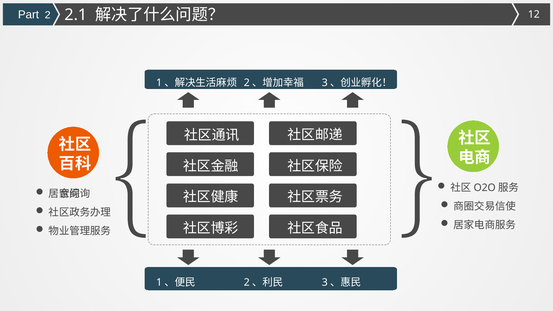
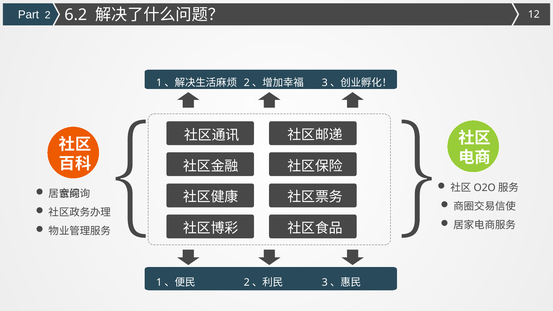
2.1: 2.1 -> 6.2
